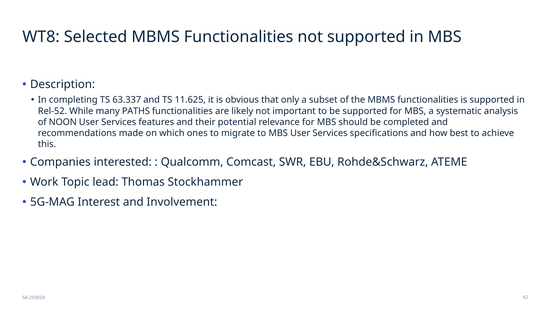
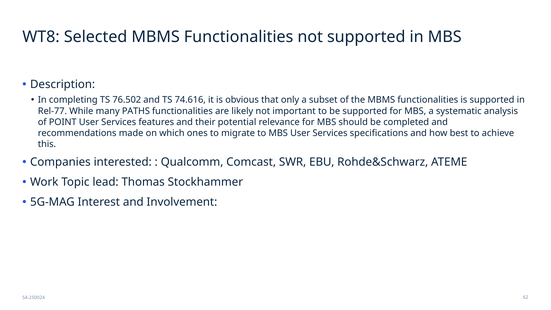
63.337: 63.337 -> 76.502
11.625: 11.625 -> 74.616
Rel-52: Rel-52 -> Rel-77
NOON: NOON -> POINT
